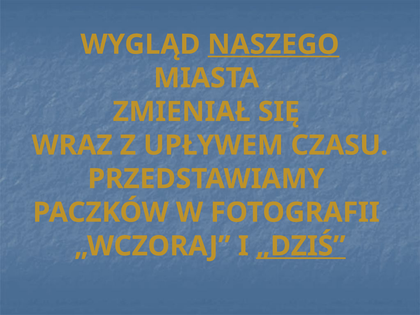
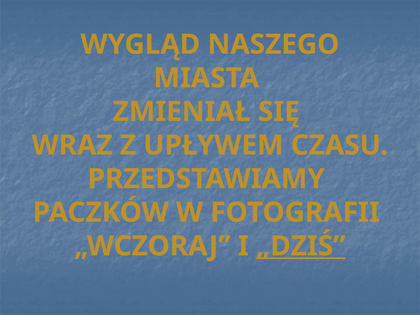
NASZEGO underline: present -> none
